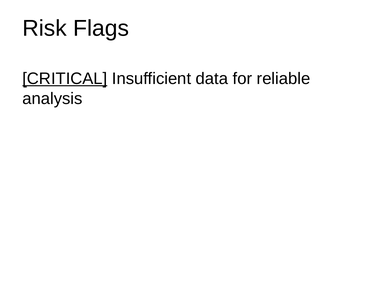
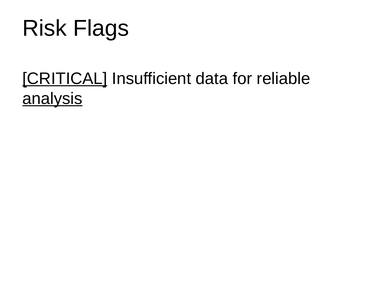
analysis underline: none -> present
